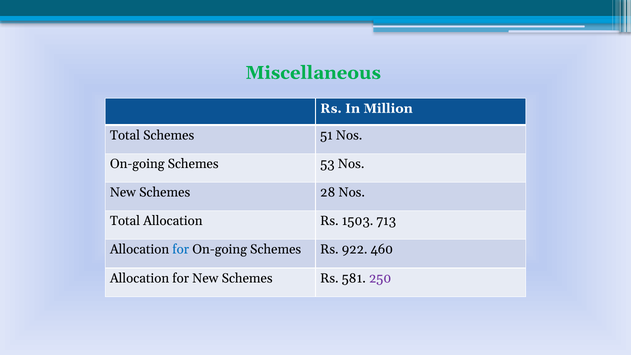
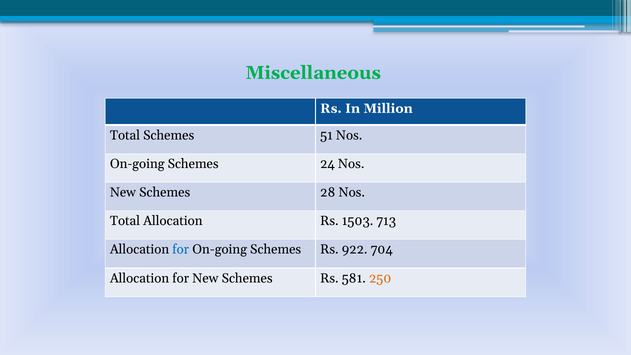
53: 53 -> 24
460: 460 -> 704
250 colour: purple -> orange
